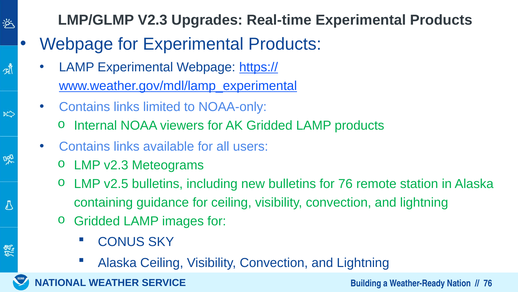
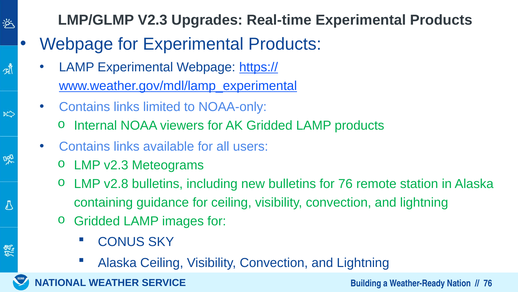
v2.5: v2.5 -> v2.8
